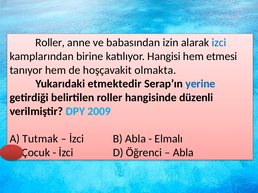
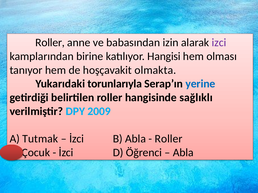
izci colour: blue -> purple
etmesi: etmesi -> olması
etmektedir: etmektedir -> torunlarıyla
düzenli: düzenli -> sağlıklı
Elmalı at (169, 139): Elmalı -> Roller
